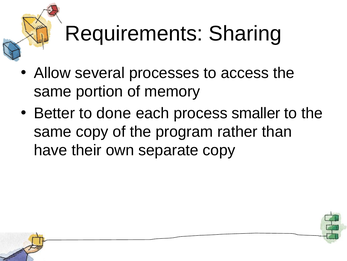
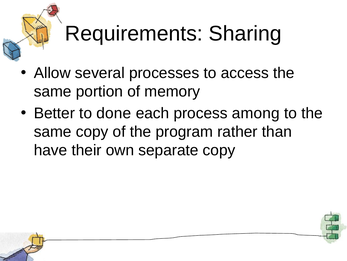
smaller: smaller -> among
